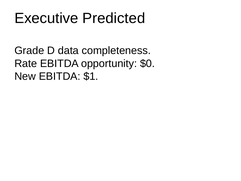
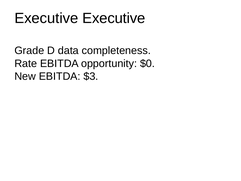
Executive Predicted: Predicted -> Executive
$1: $1 -> $3
